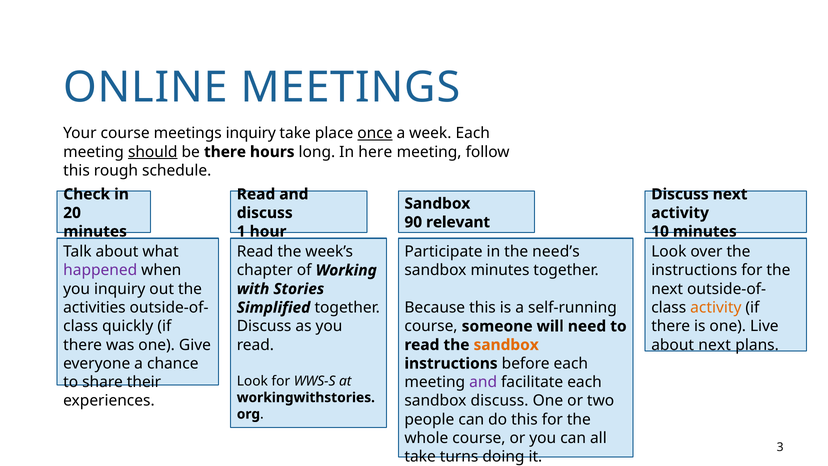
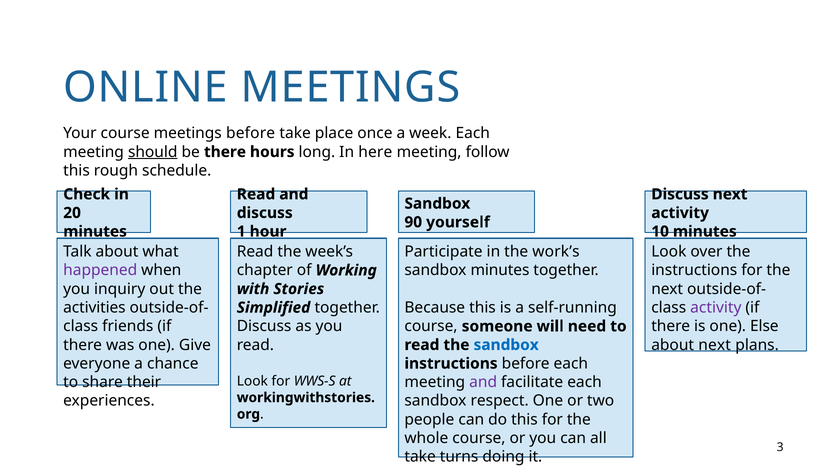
meetings inquiry: inquiry -> before
once underline: present -> none
relevant: relevant -> yourself
need’s: need’s -> work’s
activity at (716, 307) colour: orange -> purple
quickly: quickly -> friends
Live: Live -> Else
sandbox at (506, 345) colour: orange -> blue
sandbox discuss: discuss -> respect
